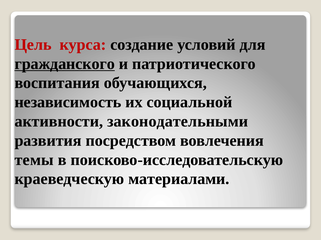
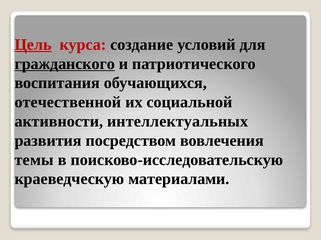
Цель underline: none -> present
независимость: независимость -> отечественной
законодательными: законодательными -> интеллектуальных
